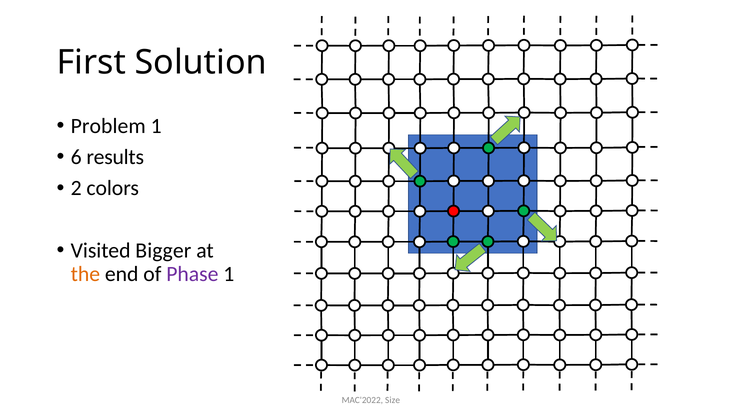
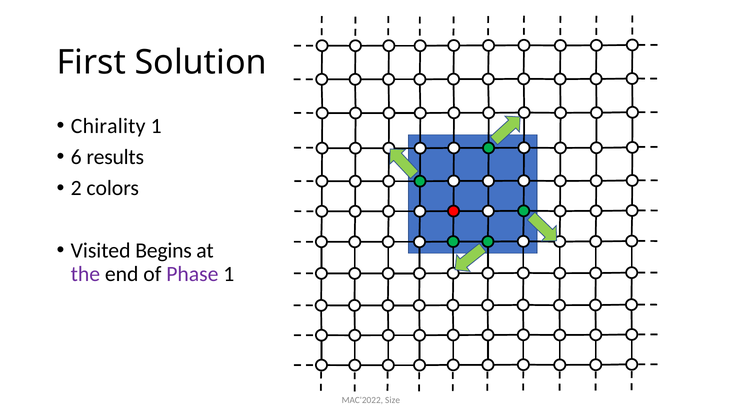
Problem: Problem -> Chirality
Bigger: Bigger -> Begins
the colour: orange -> purple
